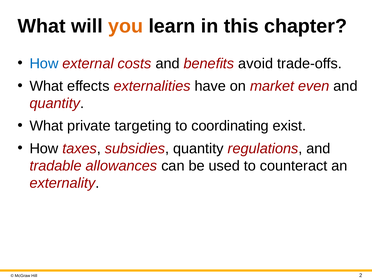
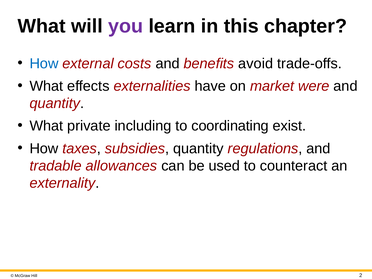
you colour: orange -> purple
even: even -> were
targeting: targeting -> including
